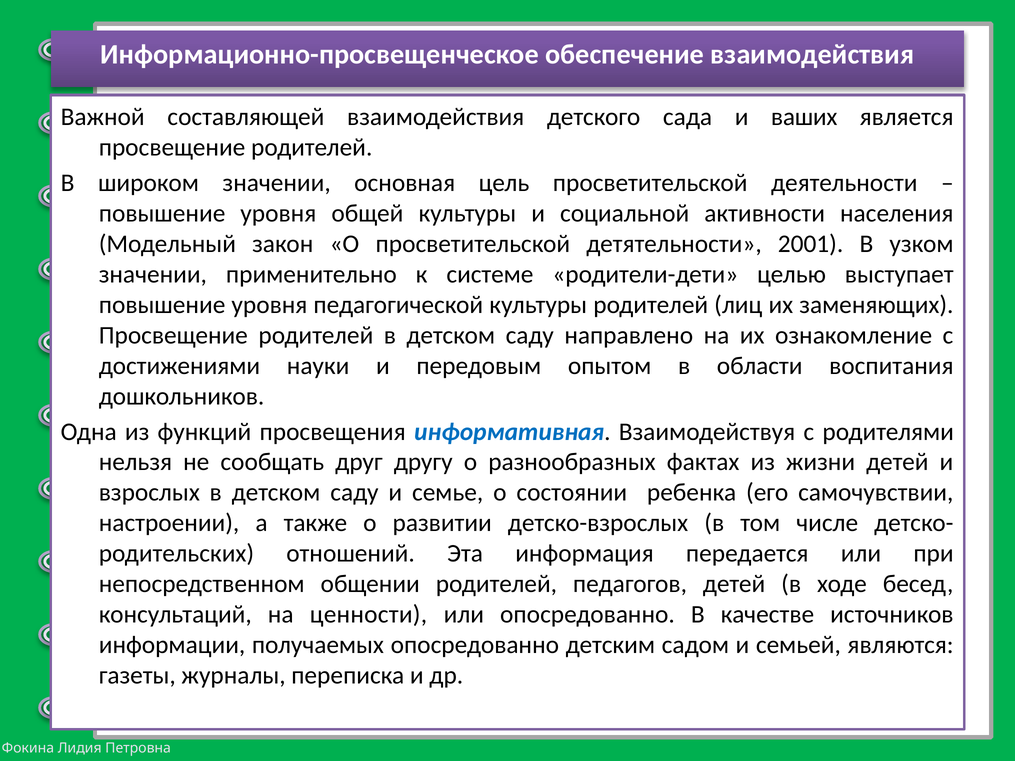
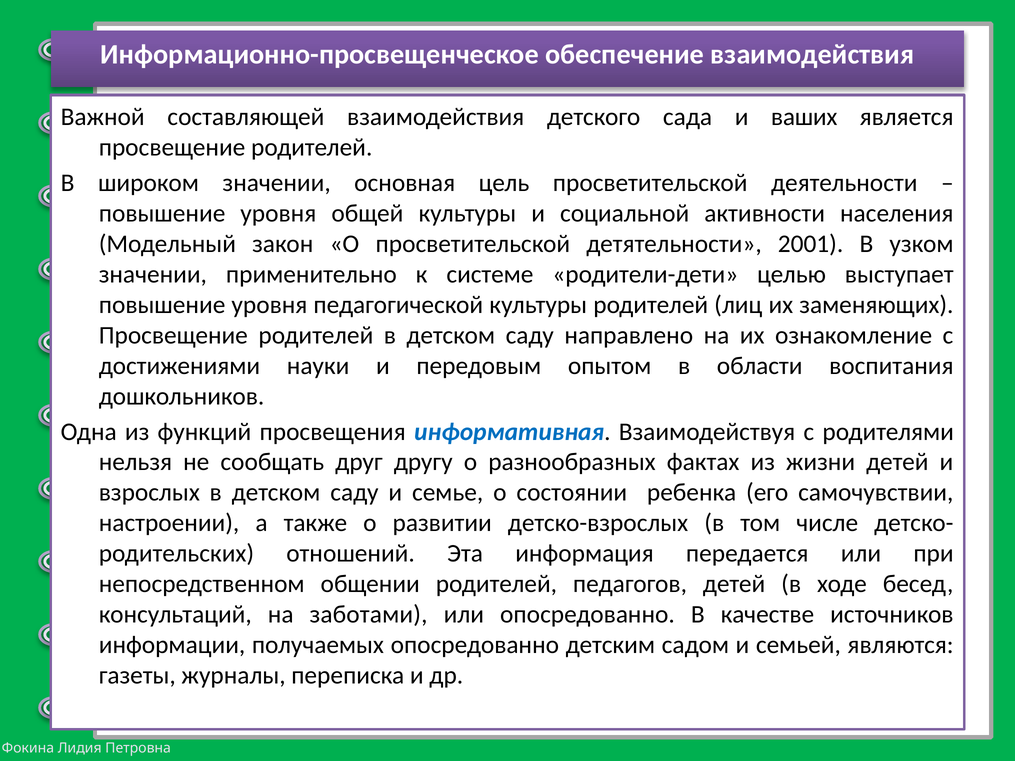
ценности: ценности -> заботами
